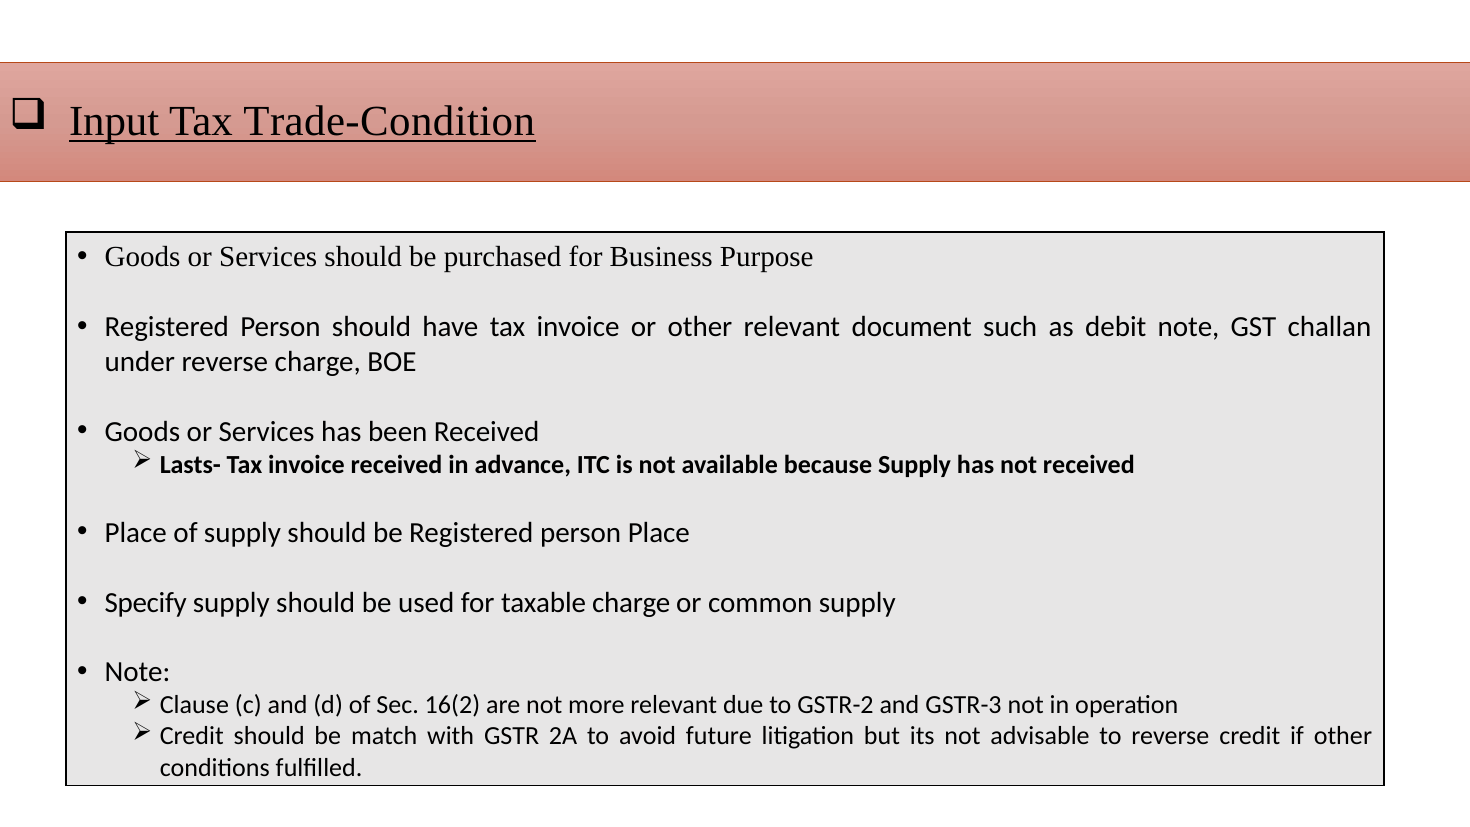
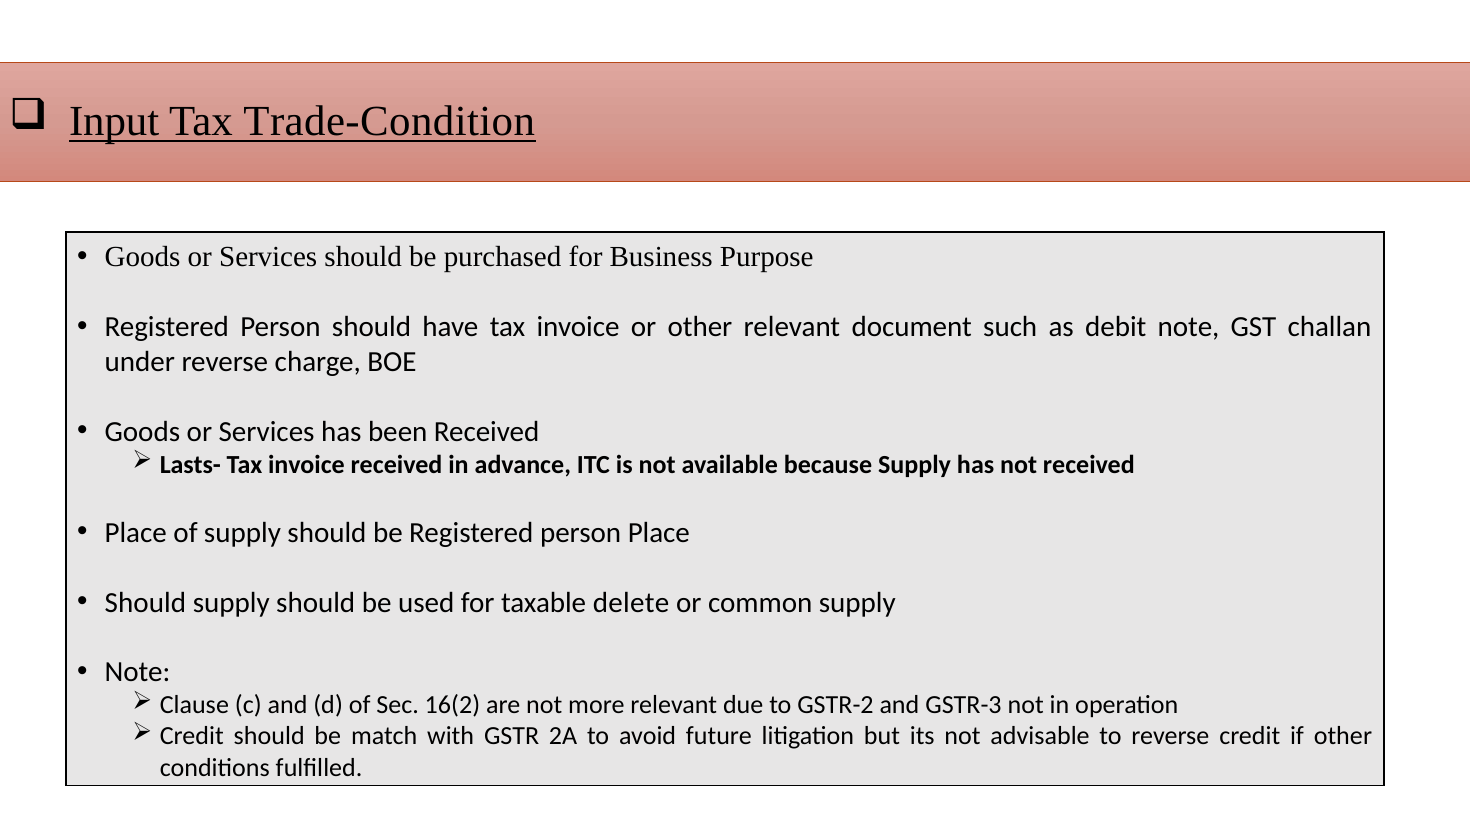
Specify at (146, 602): Specify -> Should
taxable charge: charge -> delete
